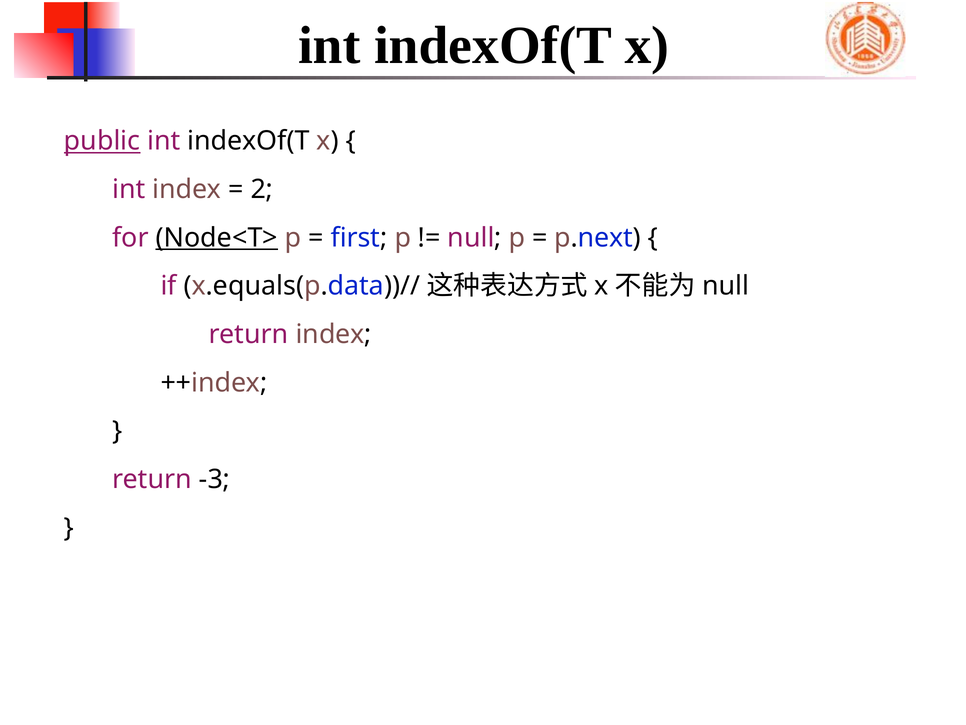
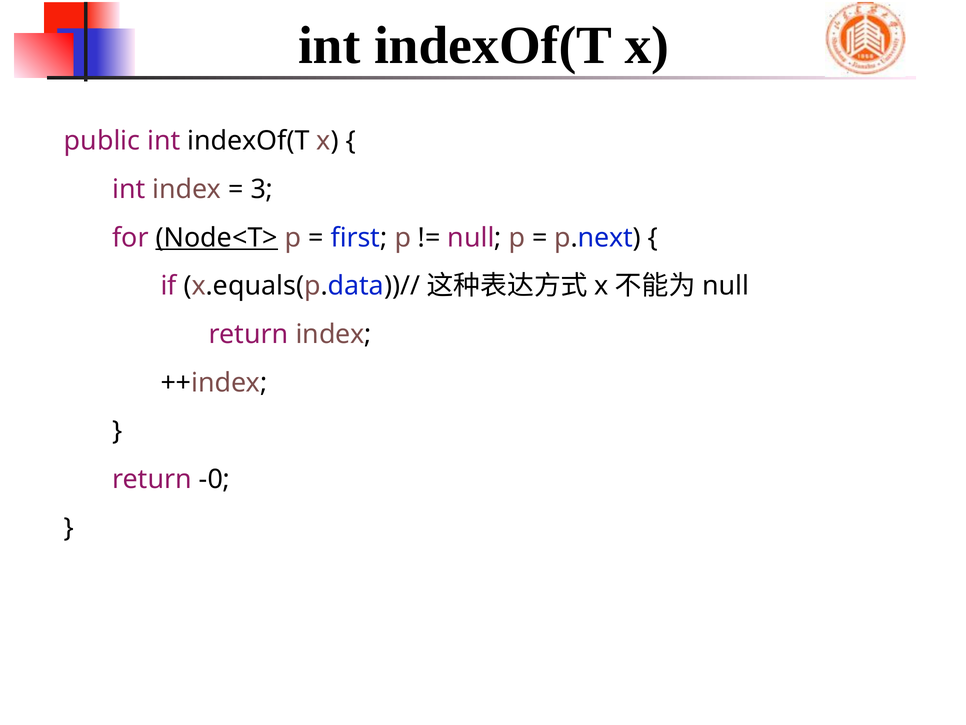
public underline: present -> none
2: 2 -> 3
-3: -3 -> -0
